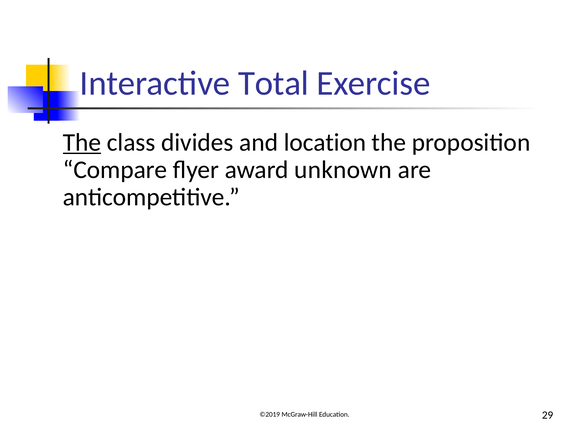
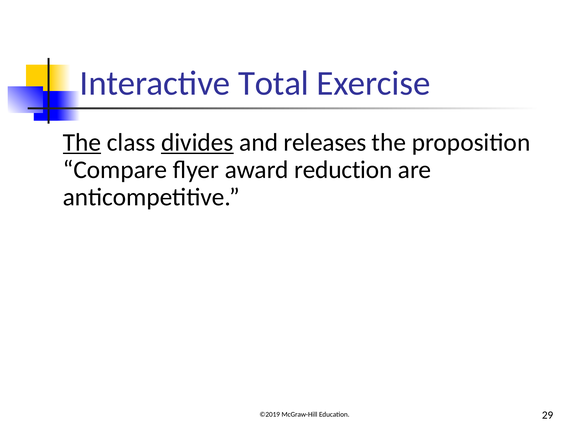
divides underline: none -> present
location: location -> releases
unknown: unknown -> reduction
